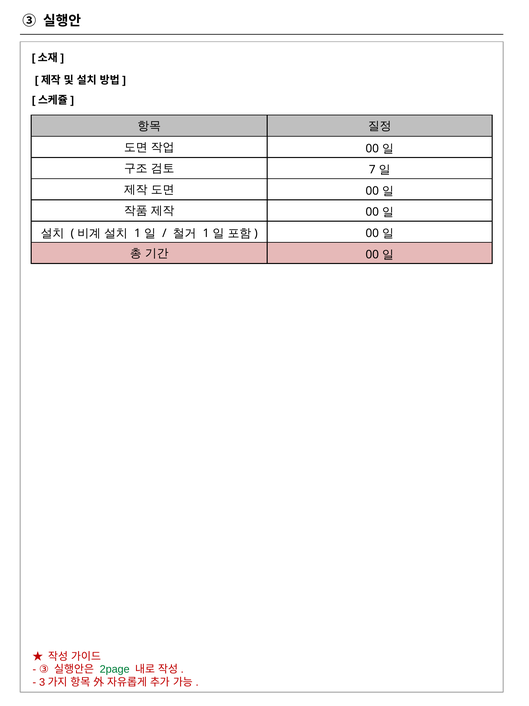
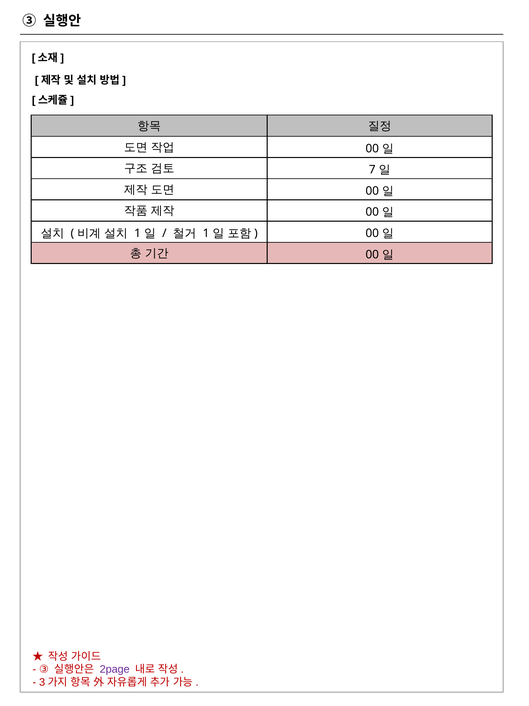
2page colour: green -> purple
